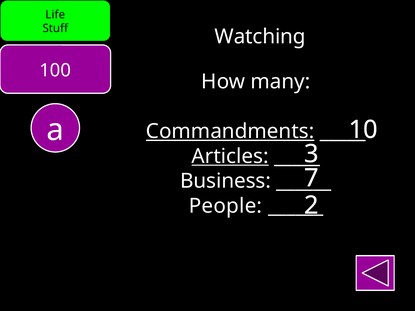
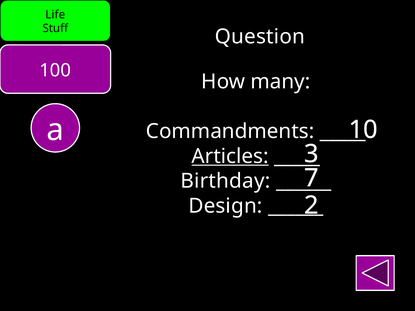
Watching: Watching -> Question
Commandments underline: present -> none
Business: Business -> Birthday
People: People -> Design
